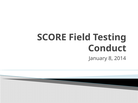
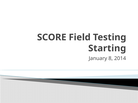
Conduct: Conduct -> Starting
